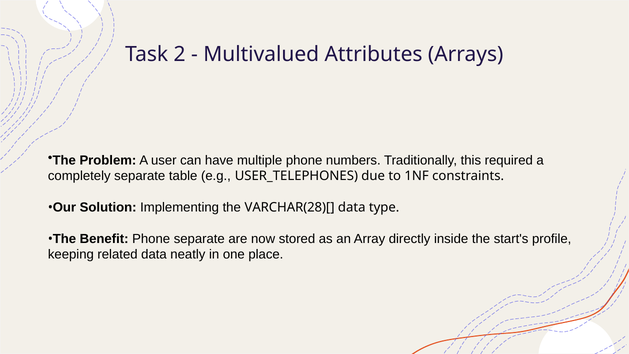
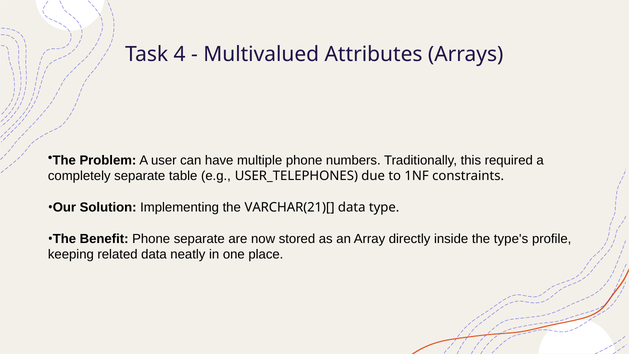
2: 2 -> 4
VARCHAR(28)[: VARCHAR(28)[ -> VARCHAR(21)[
start's: start's -> type's
